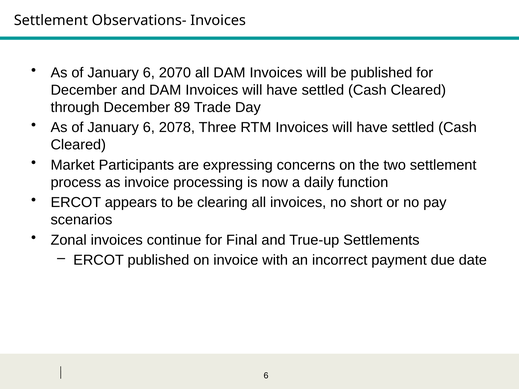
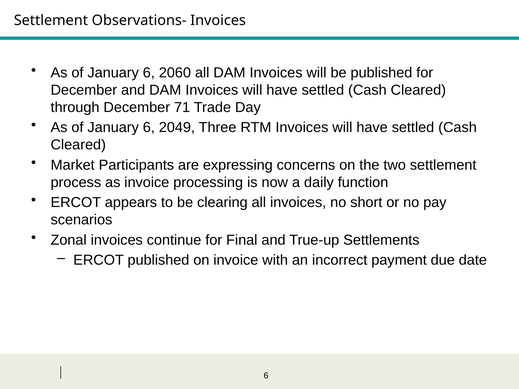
2070: 2070 -> 2060
89: 89 -> 71
2078: 2078 -> 2049
